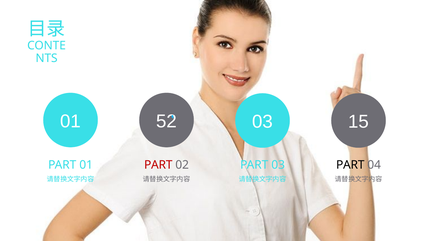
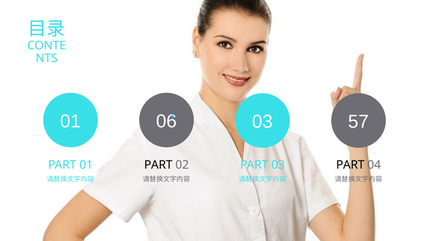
52: 52 -> 06
15: 15 -> 57
PART at (158, 165) colour: red -> black
